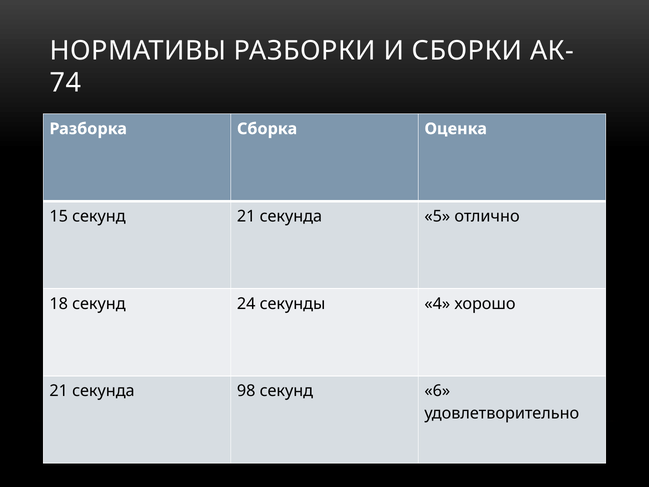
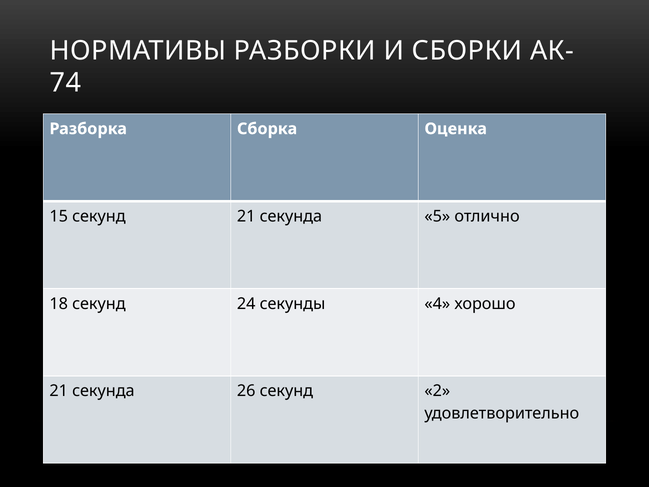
98: 98 -> 26
6: 6 -> 2
